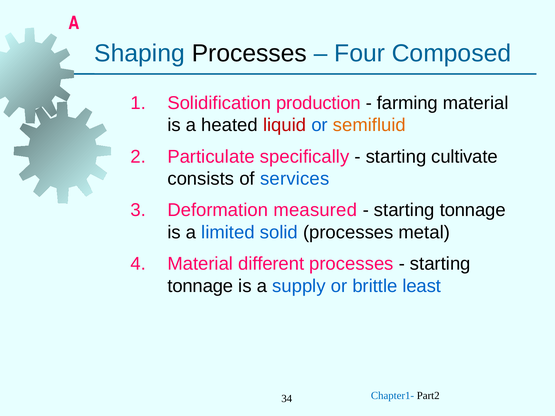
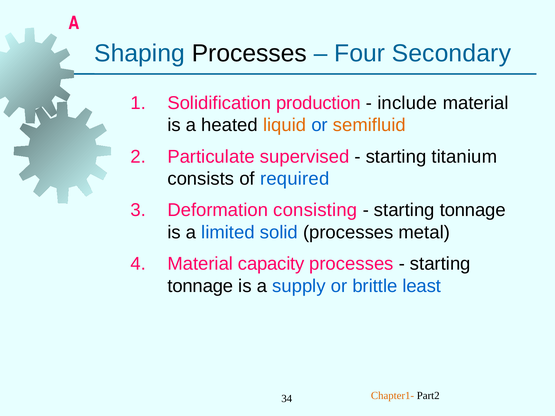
Composed: Composed -> Secondary
farming: farming -> include
liquid colour: red -> orange
specifically: specifically -> supervised
cultivate: cultivate -> titanium
services: services -> required
measured: measured -> consisting
different: different -> capacity
Chapter1- colour: blue -> orange
